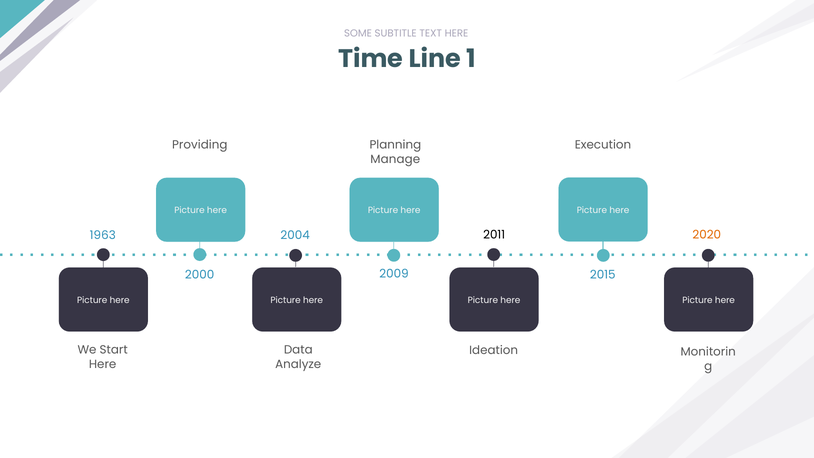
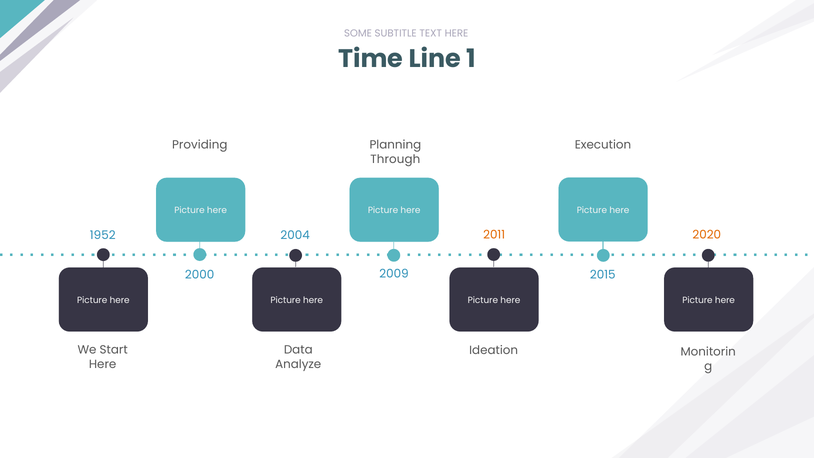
Manage: Manage -> Through
1963: 1963 -> 1952
2011 colour: black -> orange
